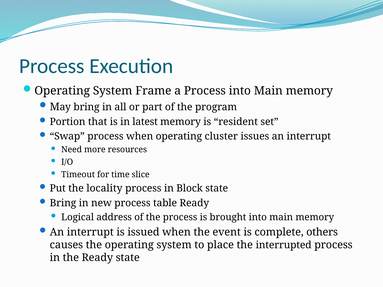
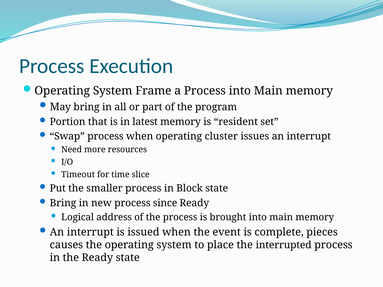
locality: locality -> smaller
table: table -> since
others: others -> pieces
